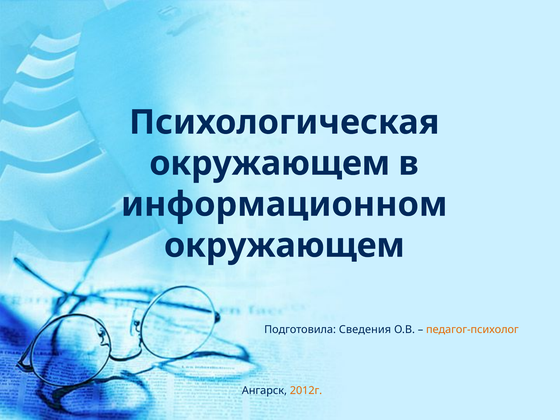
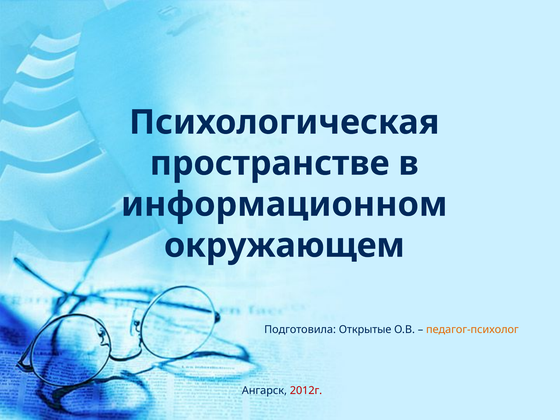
окружающем at (270, 163): окружающем -> пространстве
Сведения: Сведения -> Открытые
2012г colour: orange -> red
